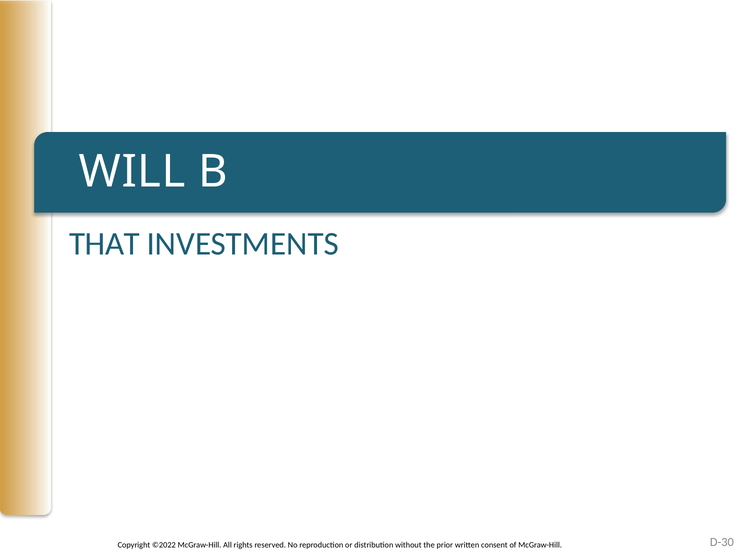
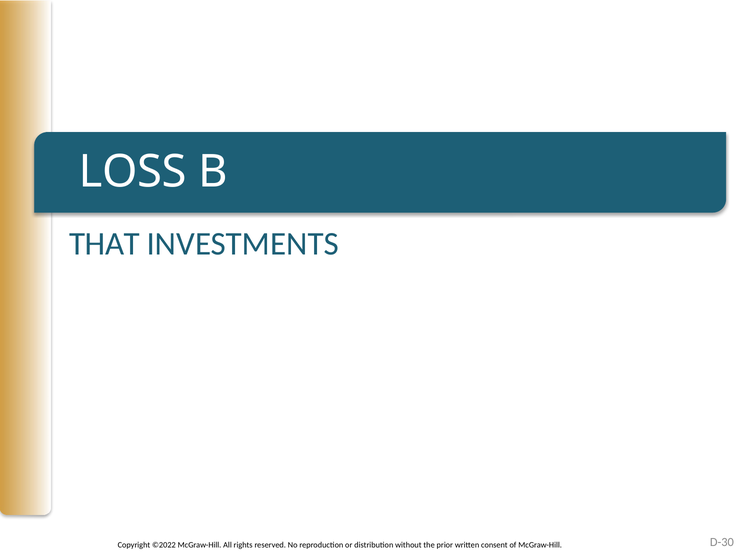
WILL: WILL -> LOSS
